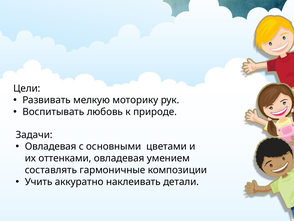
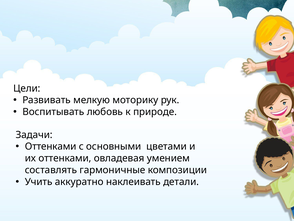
Овладевая at (51, 146): Овладевая -> Оттенками
